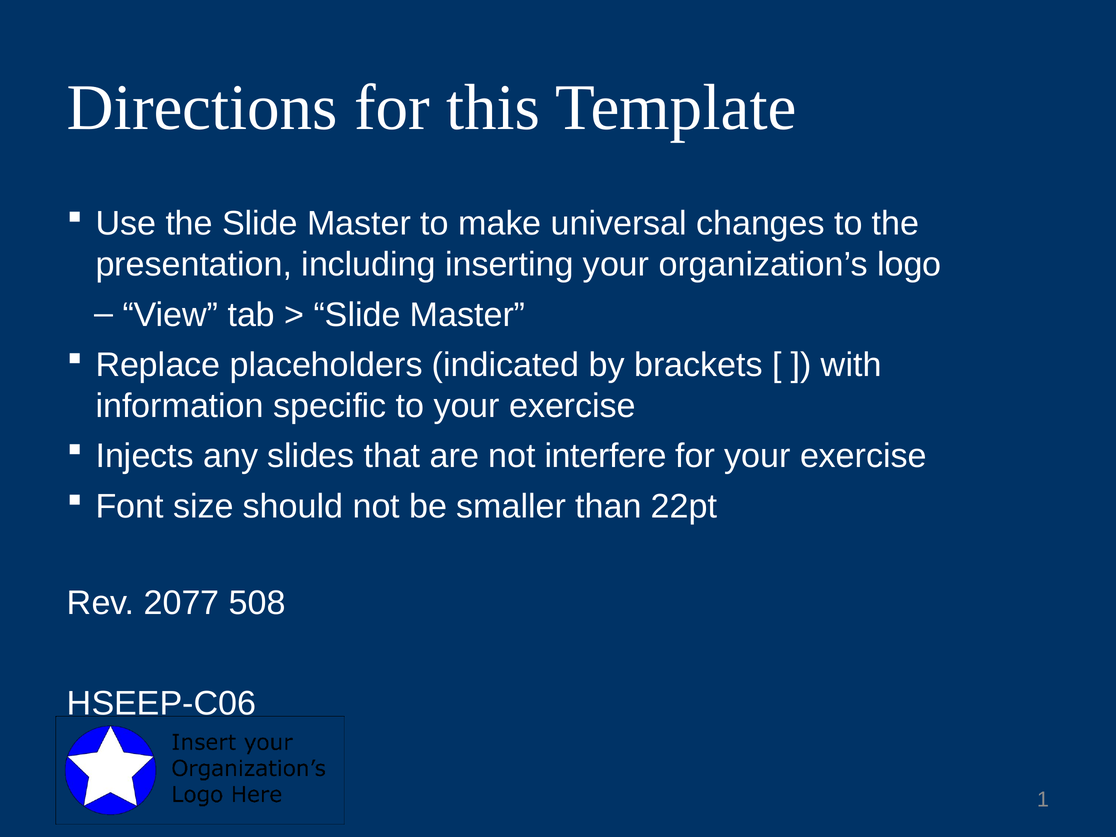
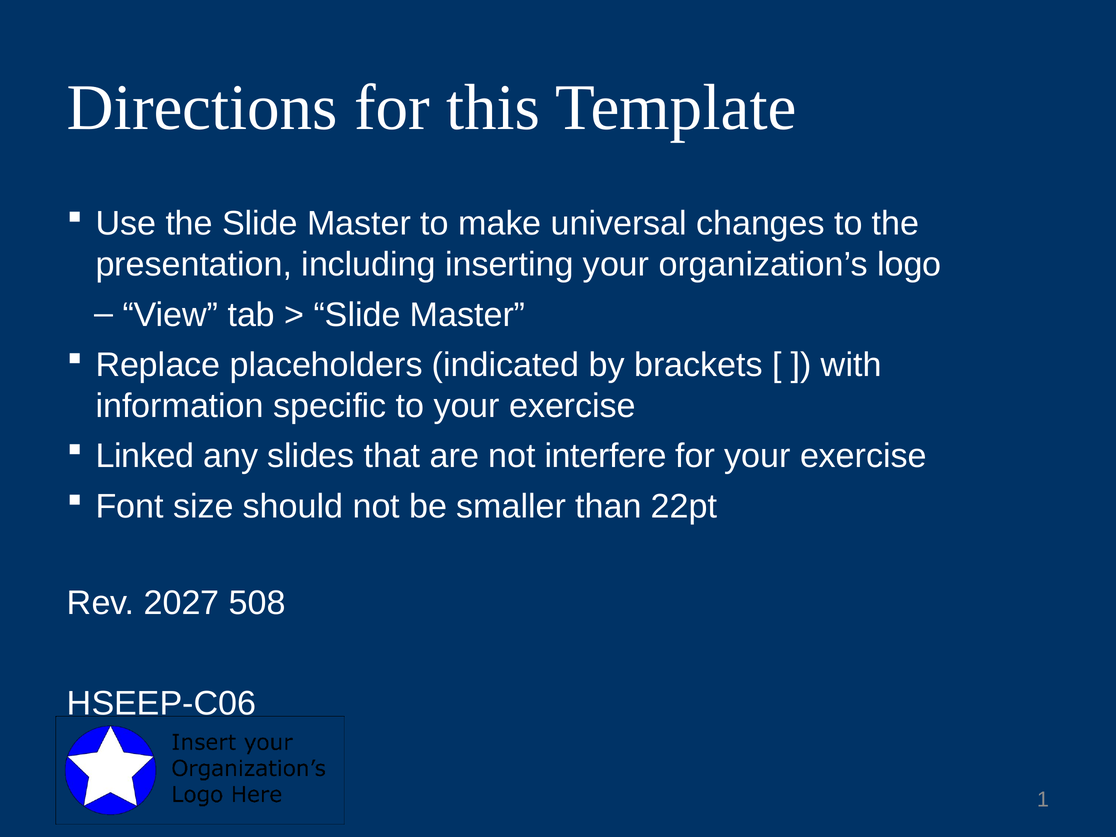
Injects: Injects -> Linked
2077: 2077 -> 2027
